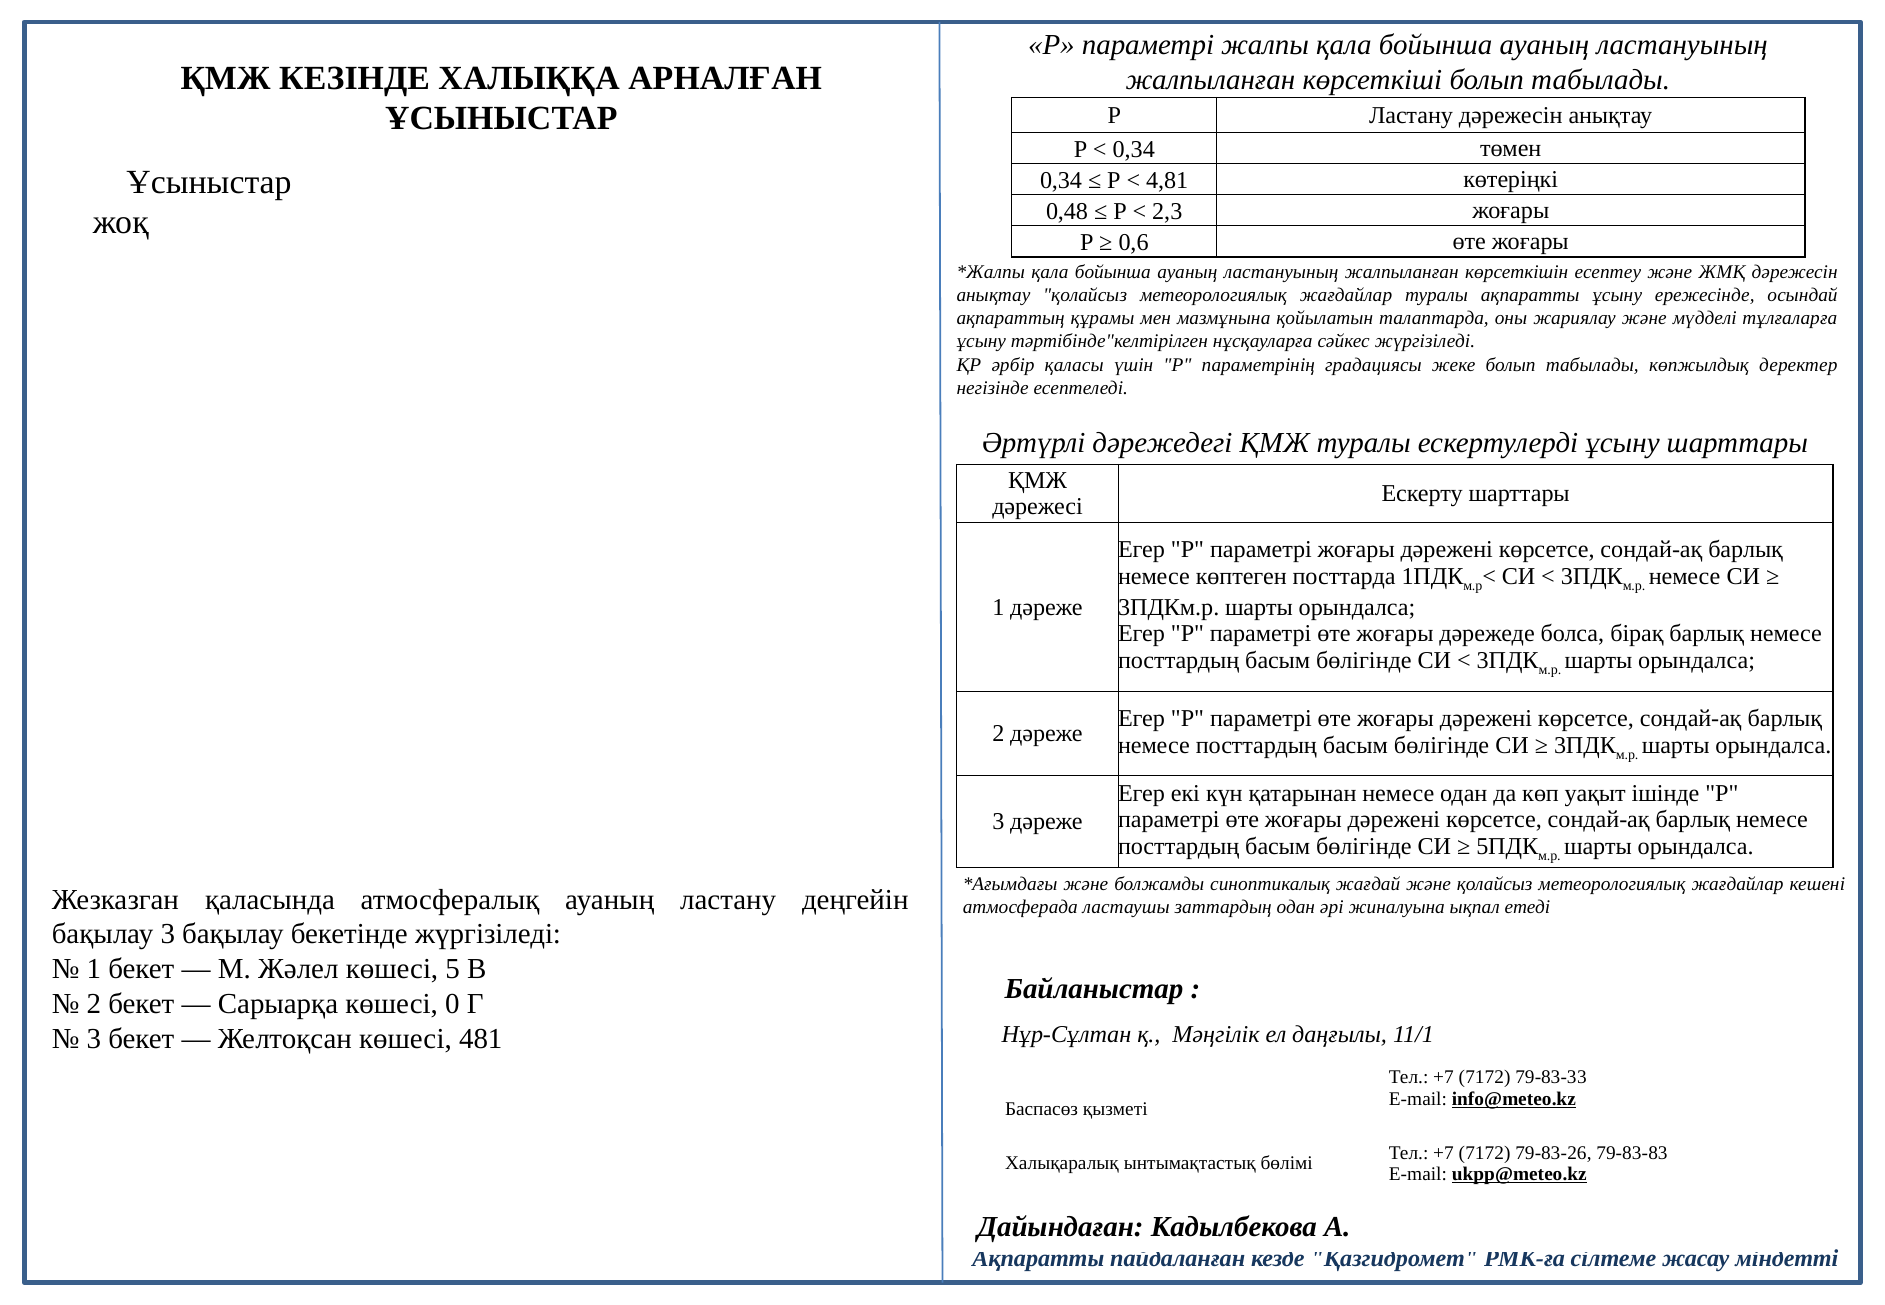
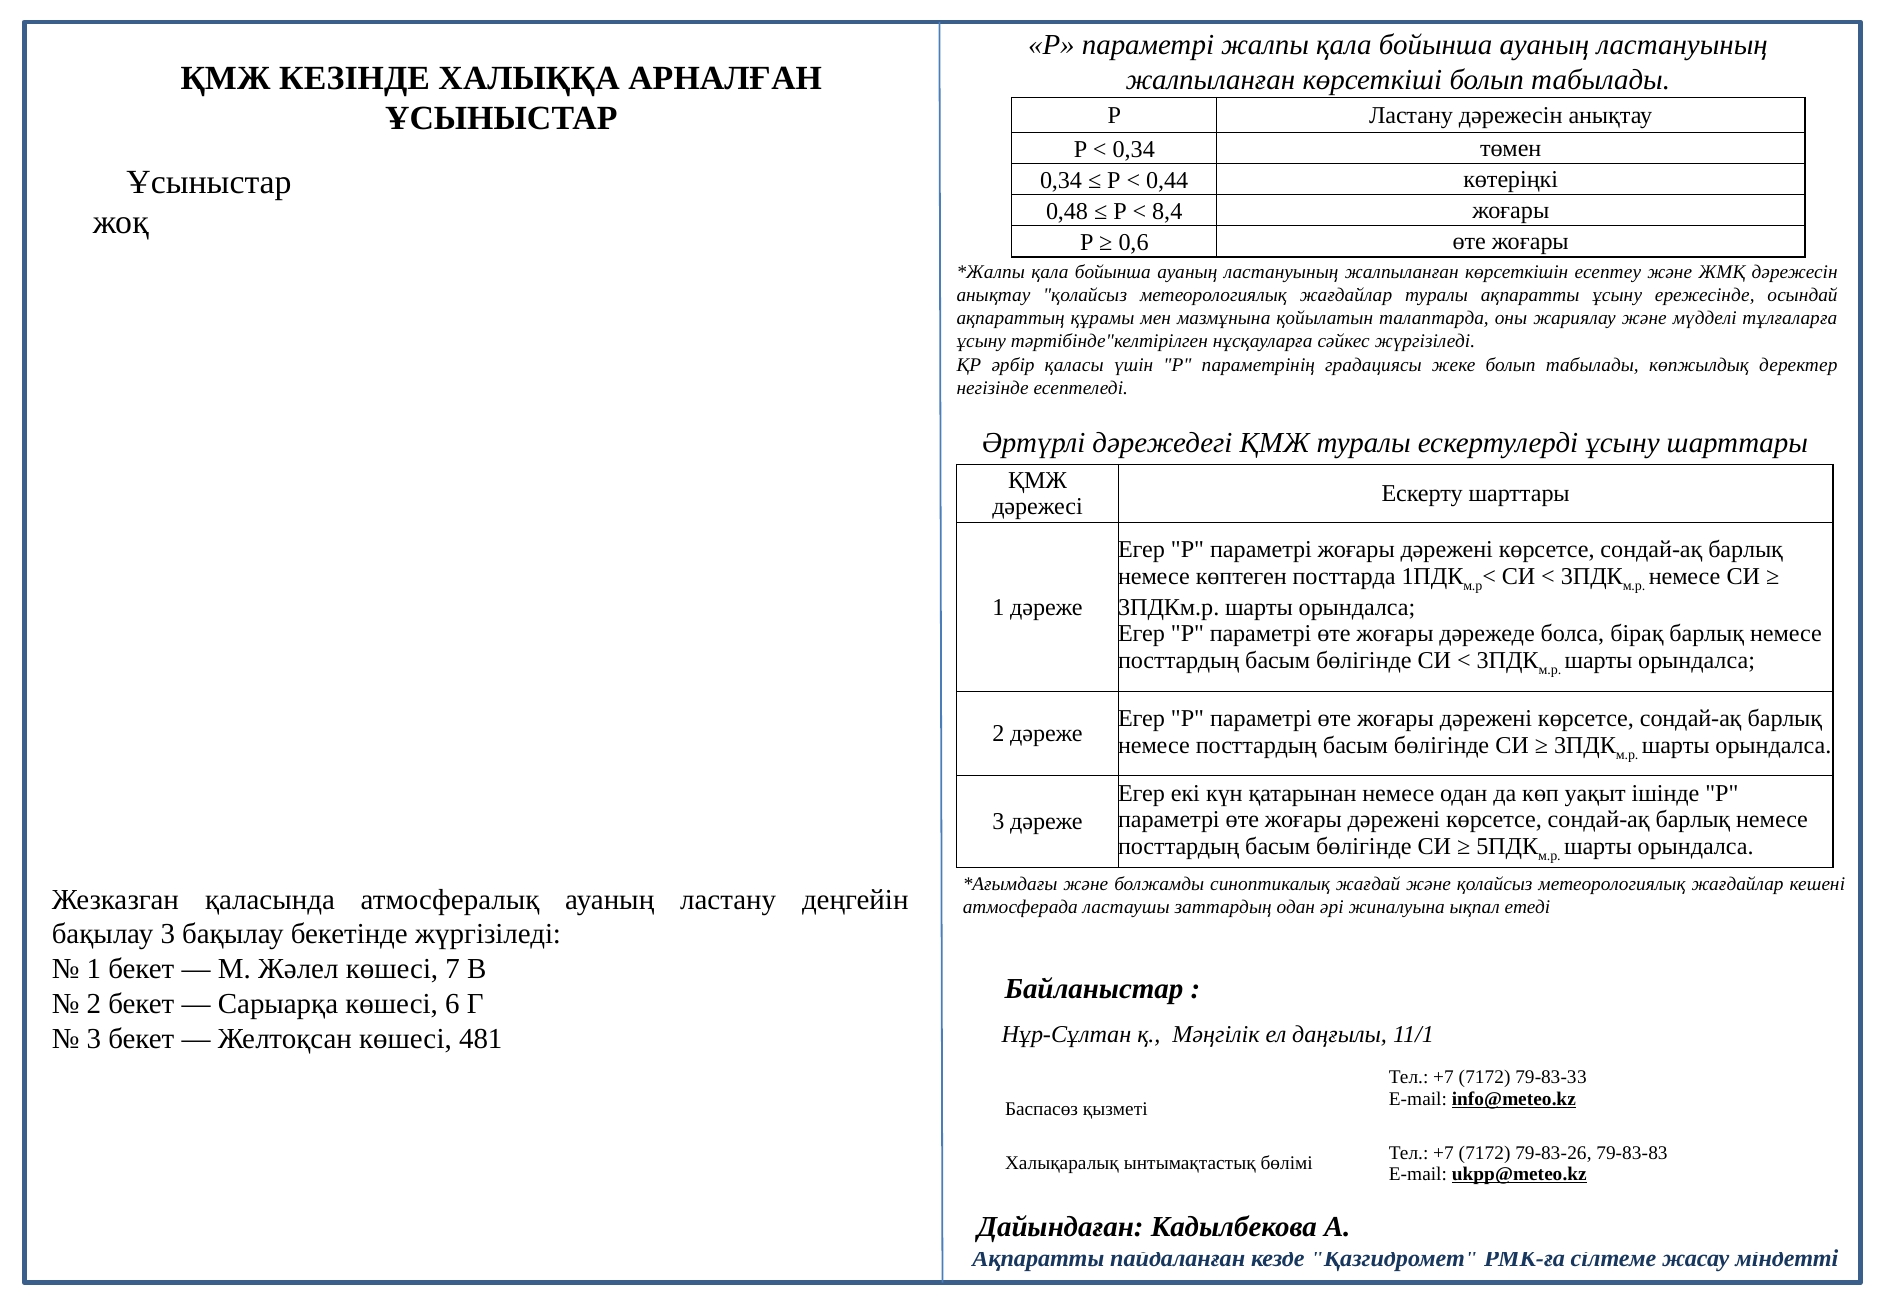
4,81: 4,81 -> 0,44
2,3: 2,3 -> 8,4
5: 5 -> 7
0: 0 -> 6
